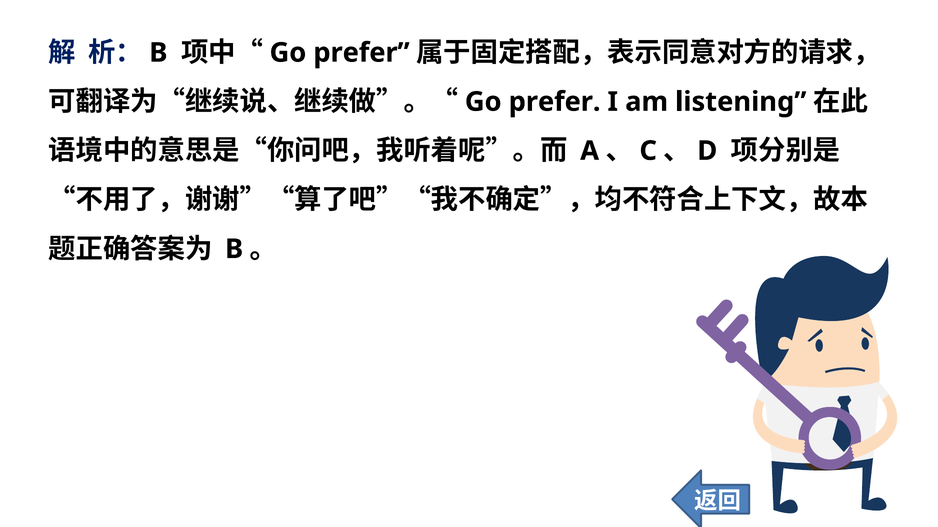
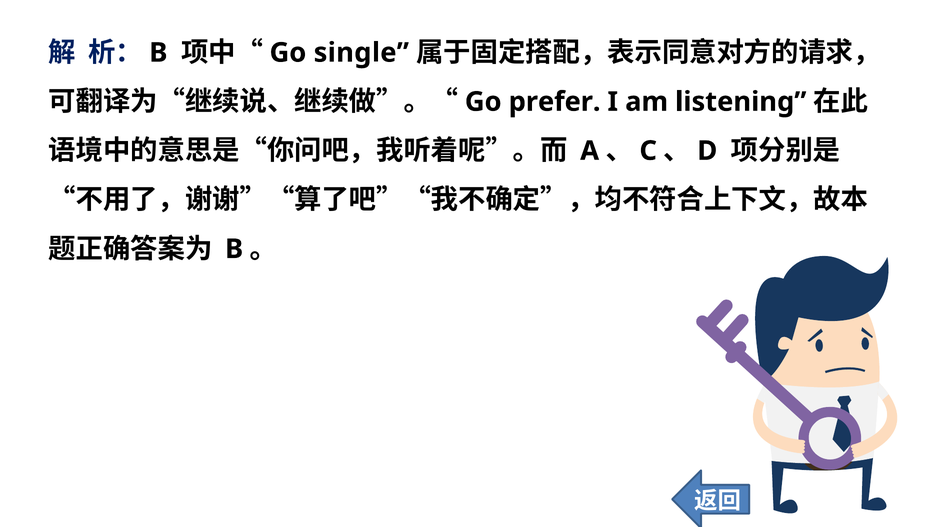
prefer at (362, 53): prefer -> single
